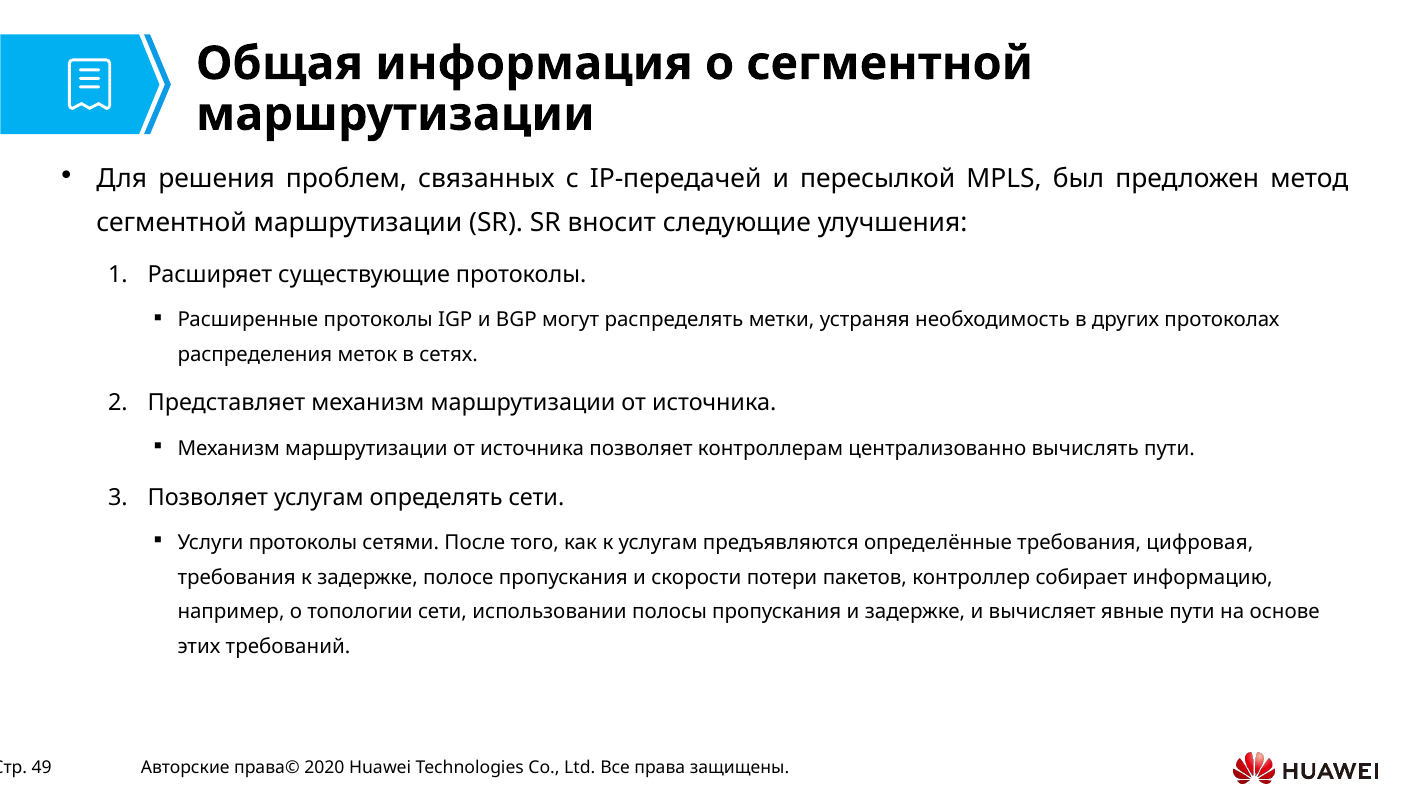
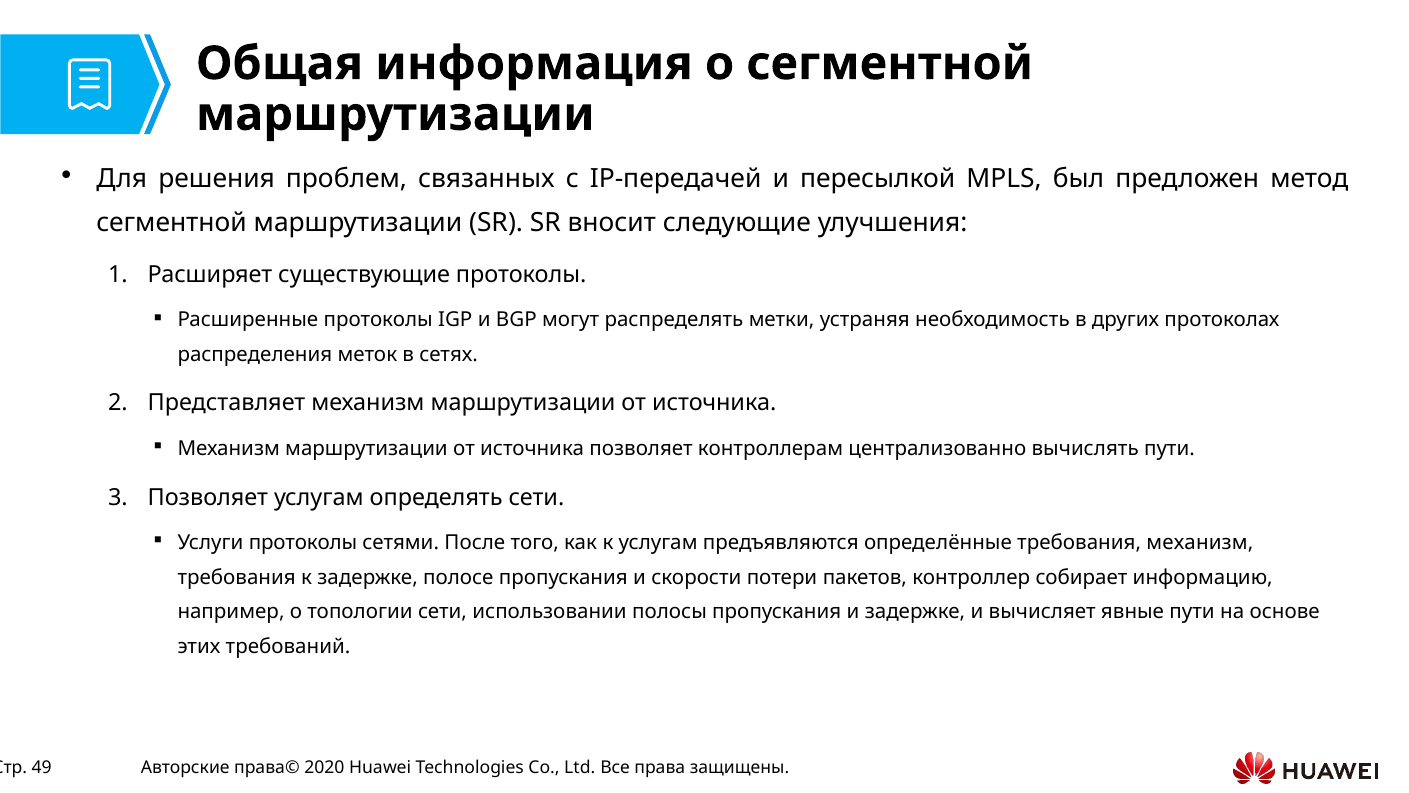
требования цифровая: цифровая -> механизм
